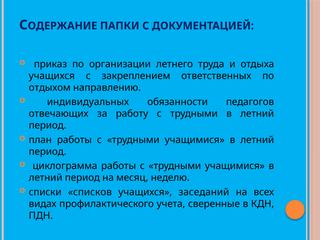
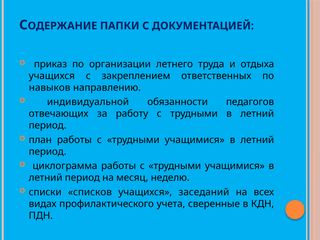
отдыхом: отдыхом -> навыков
индивидуальных: индивидуальных -> индивидуальной
